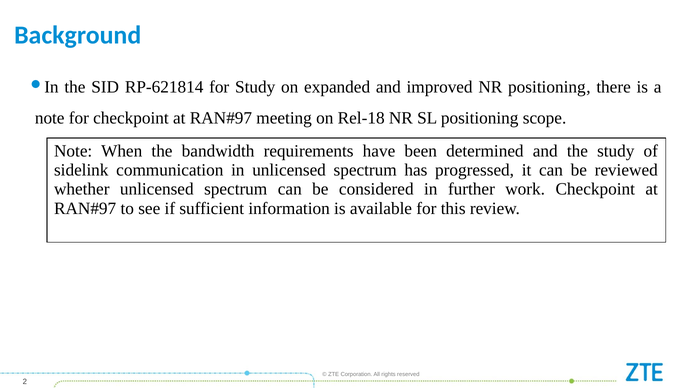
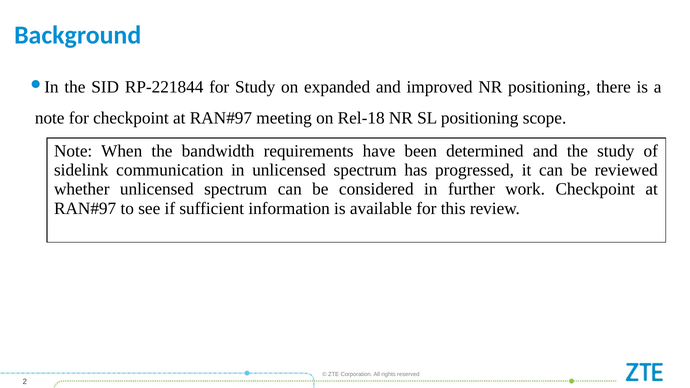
RP-621814: RP-621814 -> RP-221844
